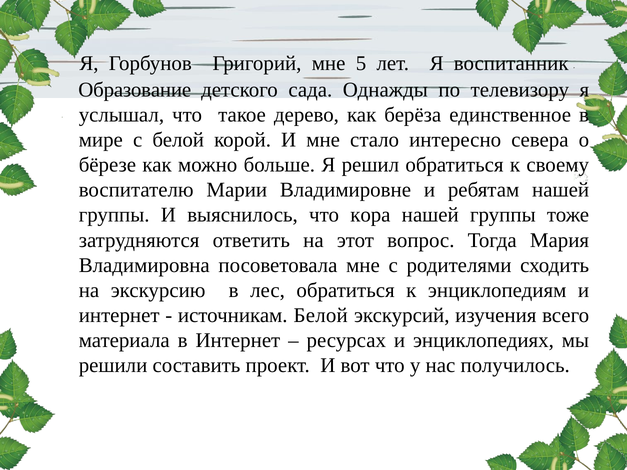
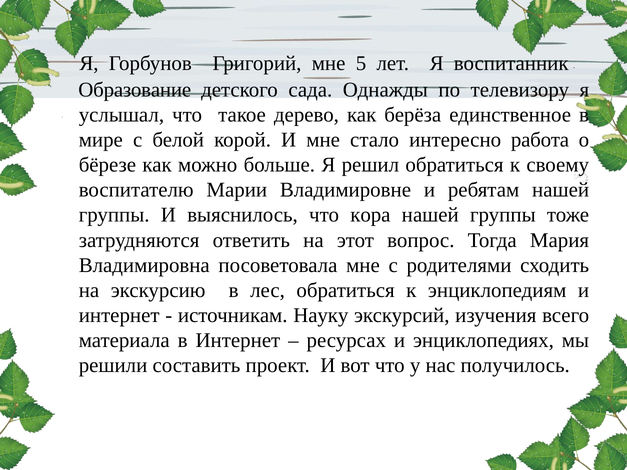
севера: севера -> работа
источникам Белой: Белой -> Науку
